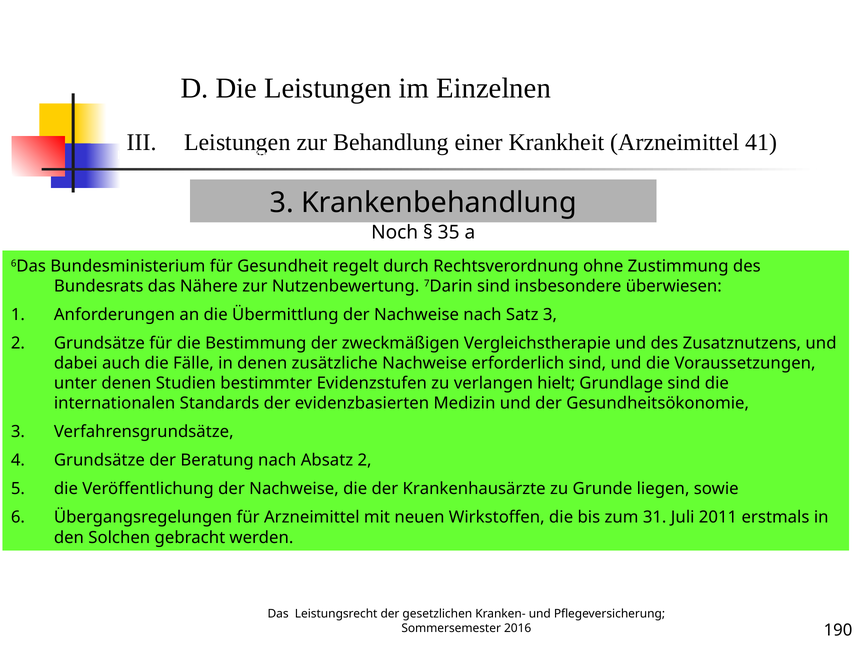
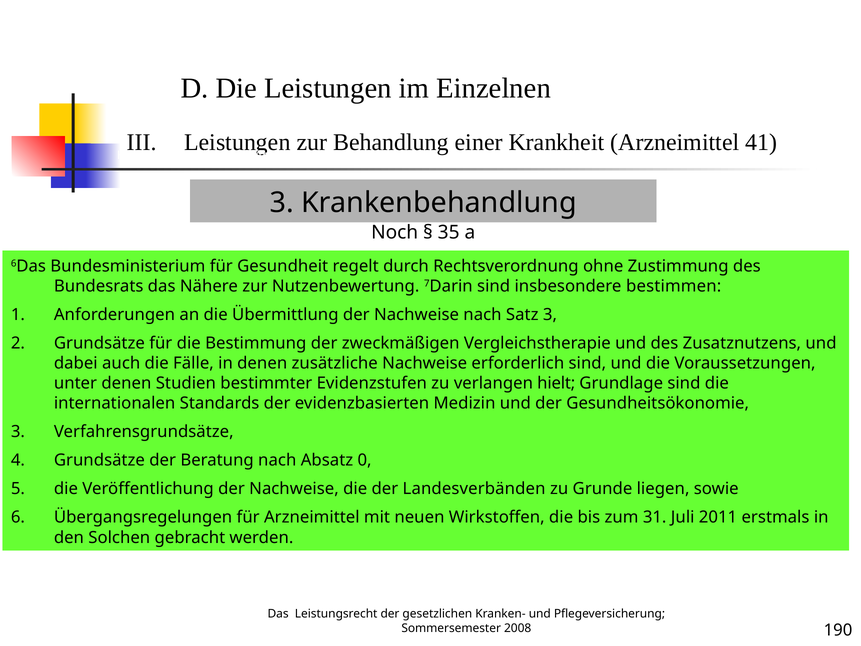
überwiesen: überwiesen -> bestimmen
Absatz 2: 2 -> 0
Krankenhausärzte: Krankenhausärzte -> Landesverbänden
2016: 2016 -> 2008
